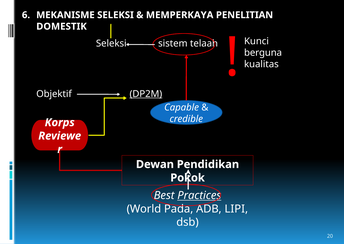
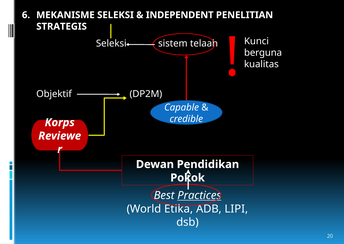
MEMPERKAYA: MEMPERKAYA -> INDEPENDENT
DOMESTIK: DOMESTIK -> STRATEGIS
DP2M underline: present -> none
Pada: Pada -> Etika
